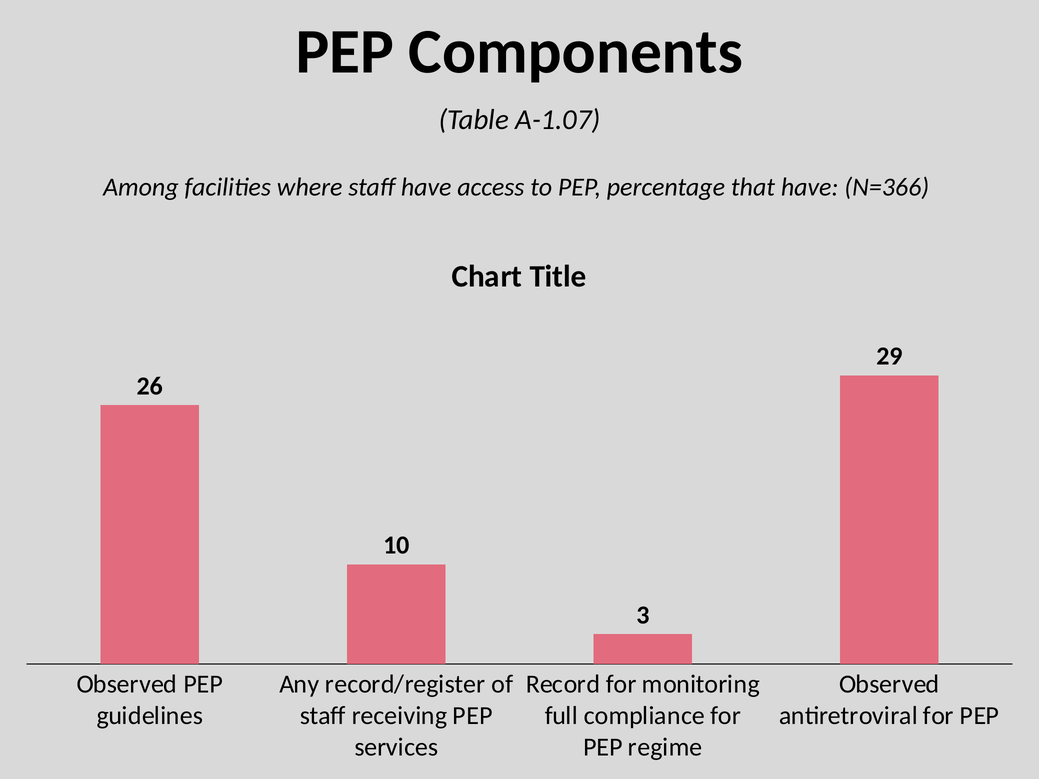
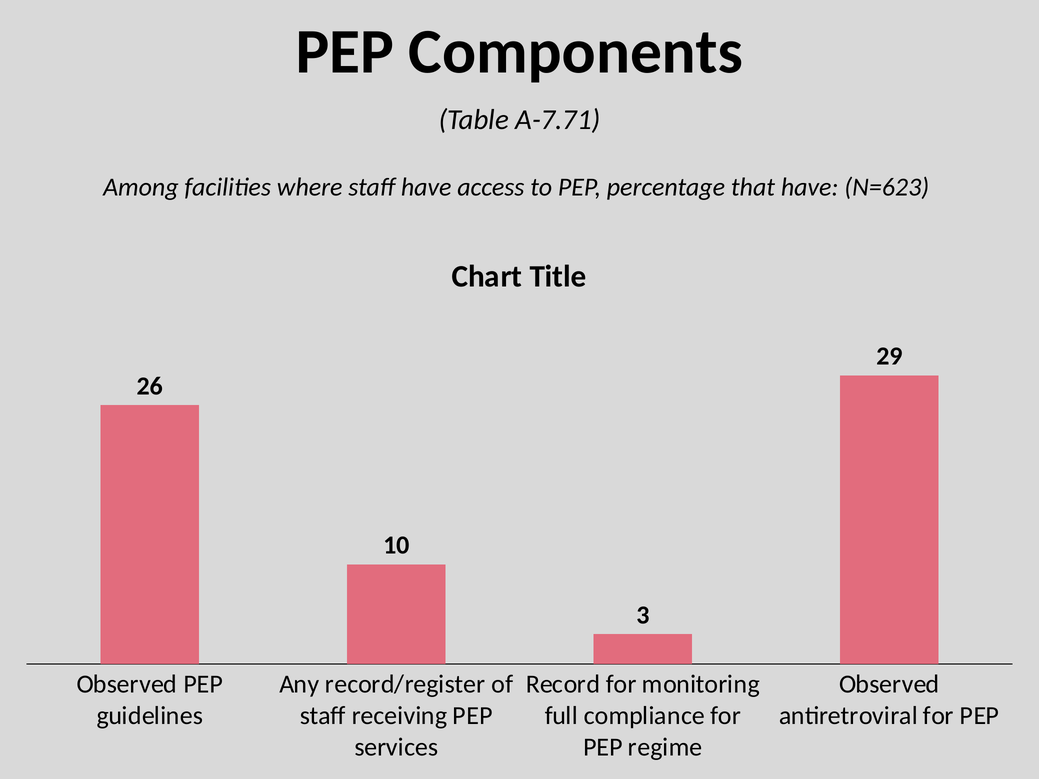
A-1.07: A-1.07 -> A-7.71
N=366: N=366 -> N=623
